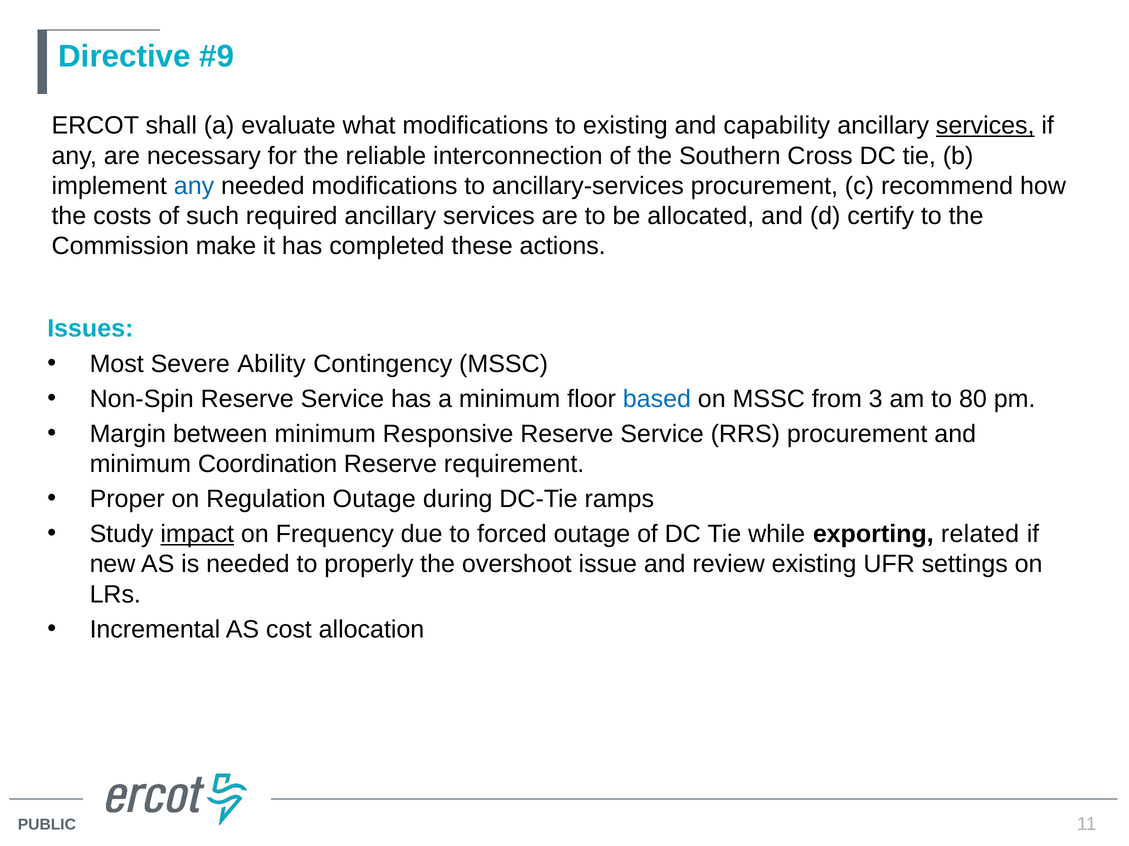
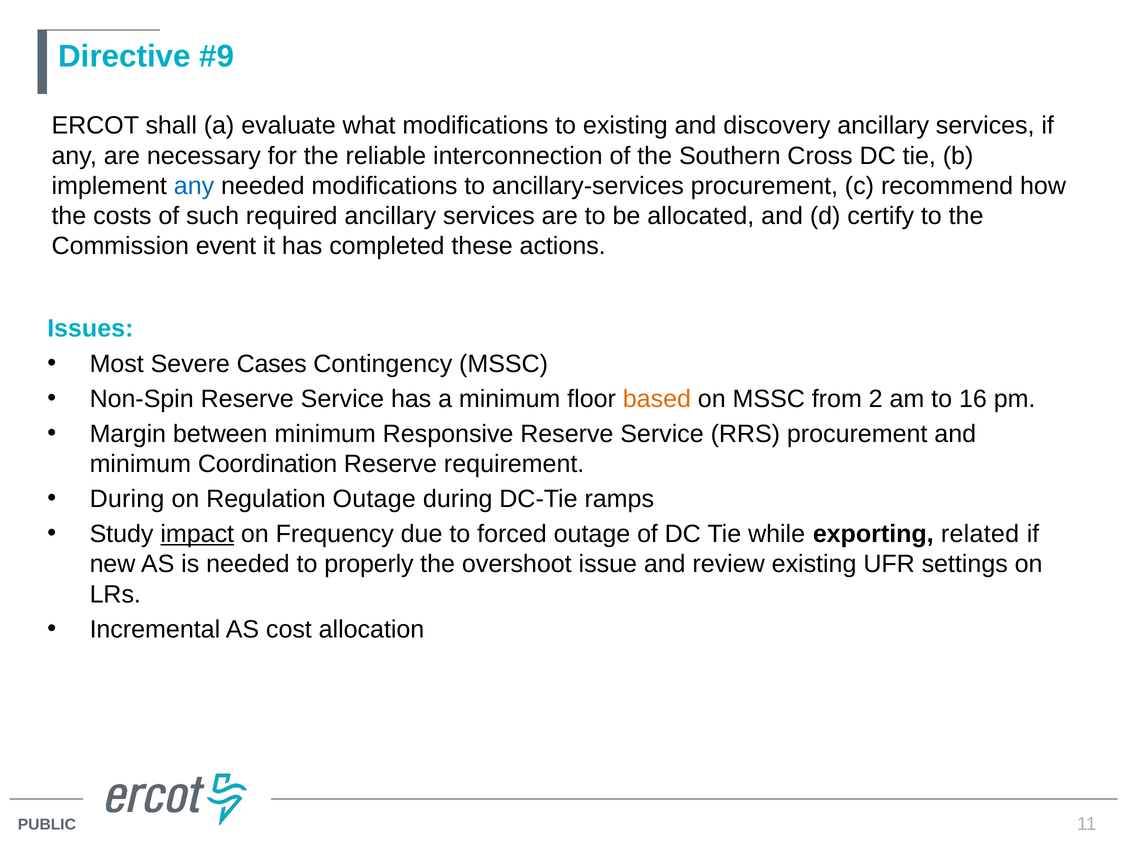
capability: capability -> discovery
services at (985, 126) underline: present -> none
make: make -> event
Ability: Ability -> Cases
based colour: blue -> orange
3: 3 -> 2
80: 80 -> 16
Proper at (127, 500): Proper -> During
